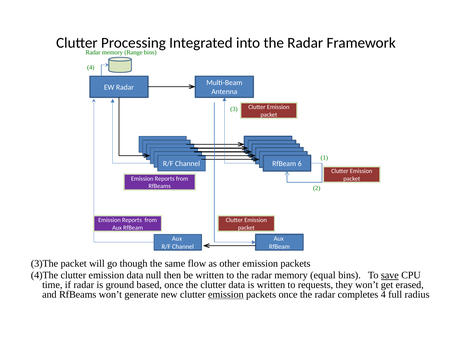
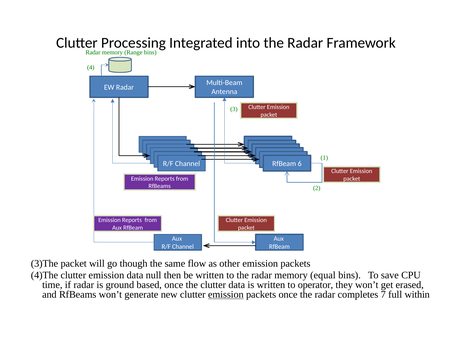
save underline: present -> none
requests: requests -> operator
completes 4: 4 -> 7
radius: radius -> within
